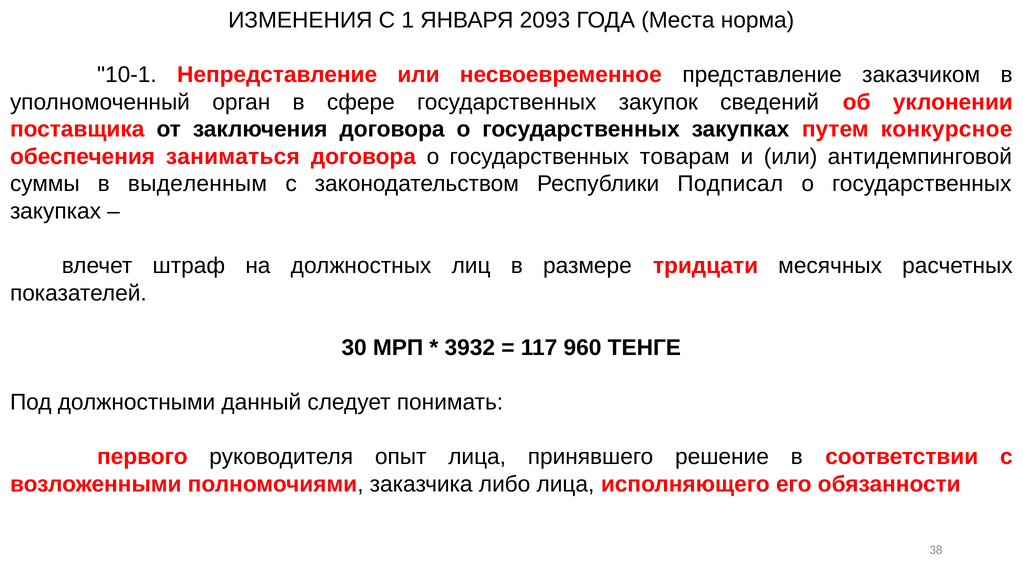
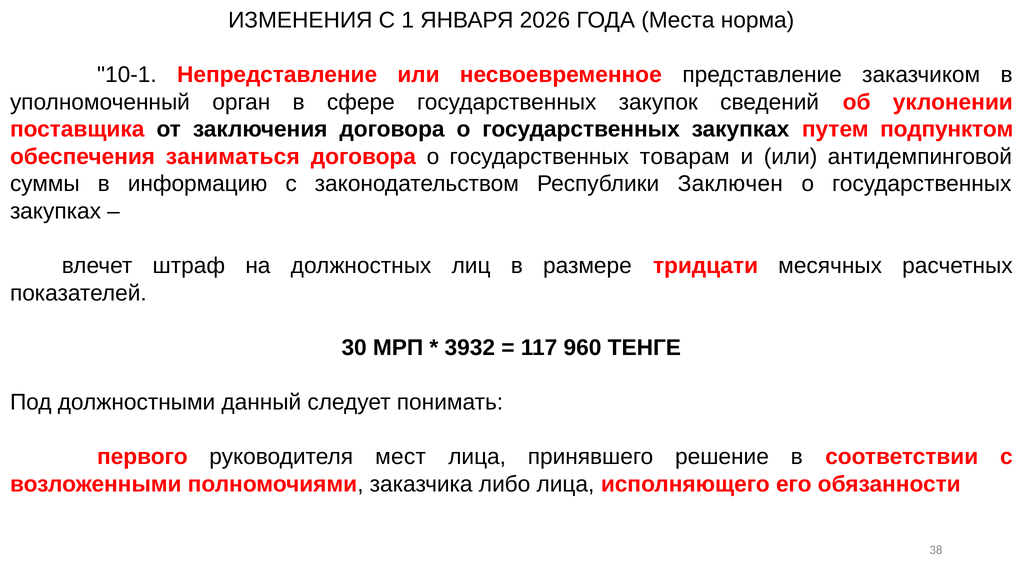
2093: 2093 -> 2026
конкурсное: конкурсное -> подпунктом
выделенным: выделенным -> информацию
Подписал: Подписал -> Заключен
опыт: опыт -> мест
